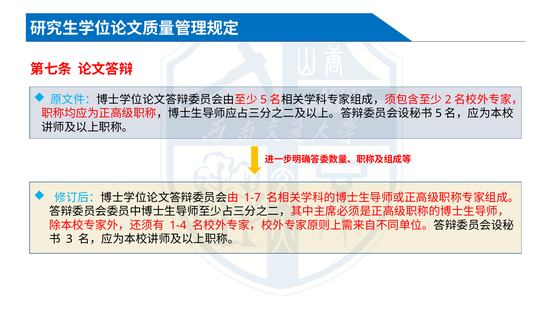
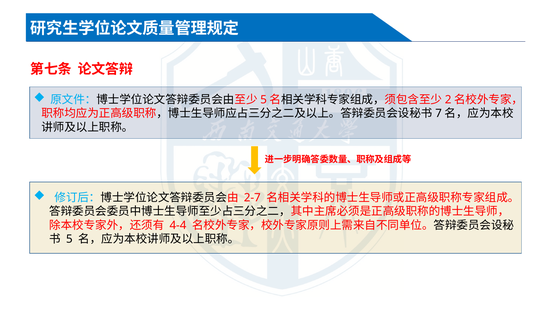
5 at (439, 113): 5 -> 7
1-7: 1-7 -> 2-7
1-4: 1-4 -> 4-4
3 at (69, 239): 3 -> 5
